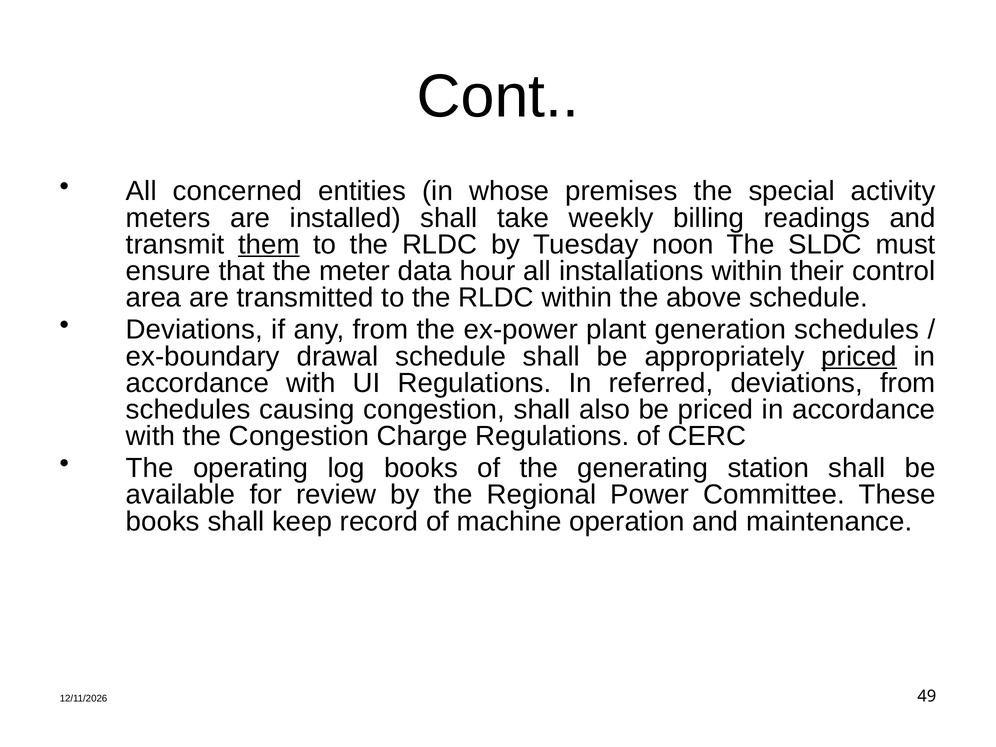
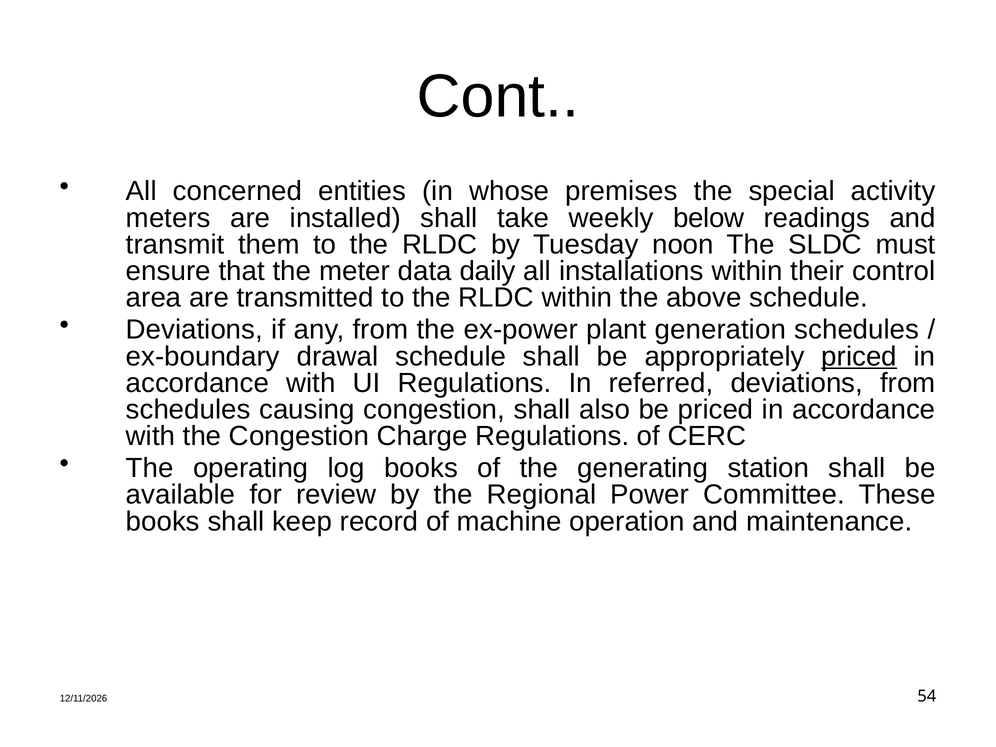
billing: billing -> below
them underline: present -> none
hour: hour -> daily
49: 49 -> 54
